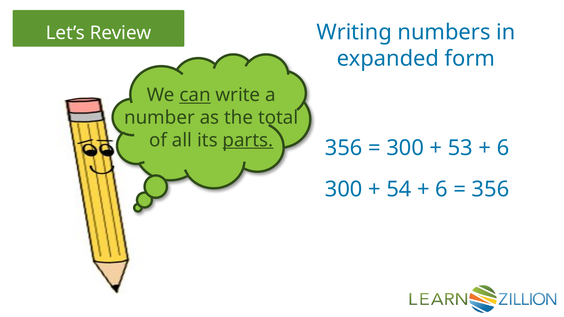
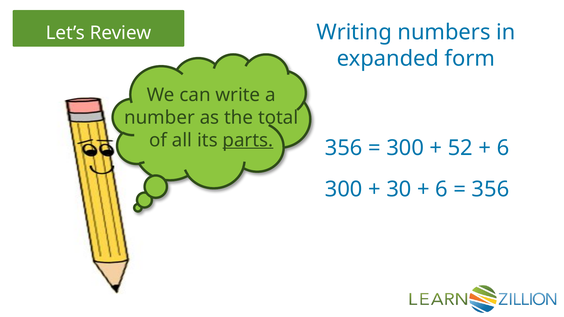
can underline: present -> none
53: 53 -> 52
54: 54 -> 30
